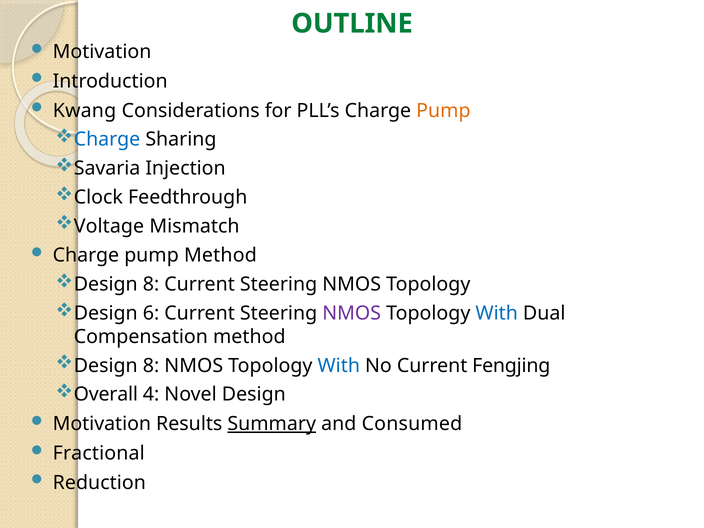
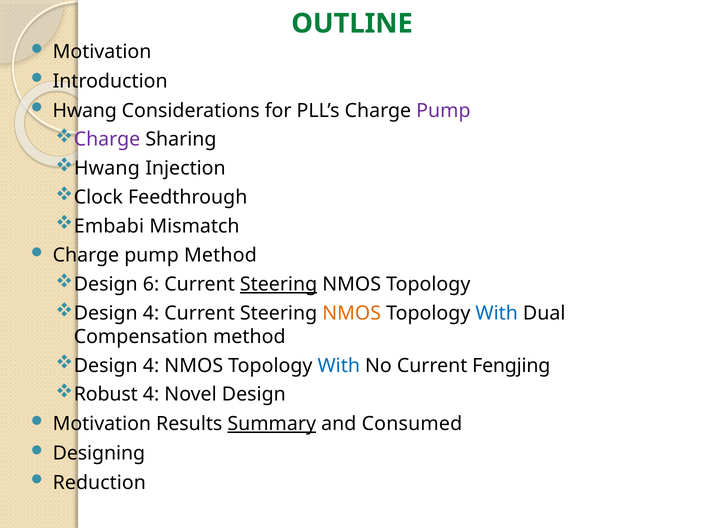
Kwang at (85, 111): Kwang -> Hwang
Pump at (443, 111) colour: orange -> purple
Charge at (107, 139) colour: blue -> purple
Savaria at (107, 168): Savaria -> Hwang
Voltage: Voltage -> Embabi
8 at (151, 284): 8 -> 6
Steering at (279, 284) underline: none -> present
6 at (151, 313): 6 -> 4
NMOS at (352, 313) colour: purple -> orange
8 at (151, 366): 8 -> 4
Overall: Overall -> Robust
Fractional: Fractional -> Designing
